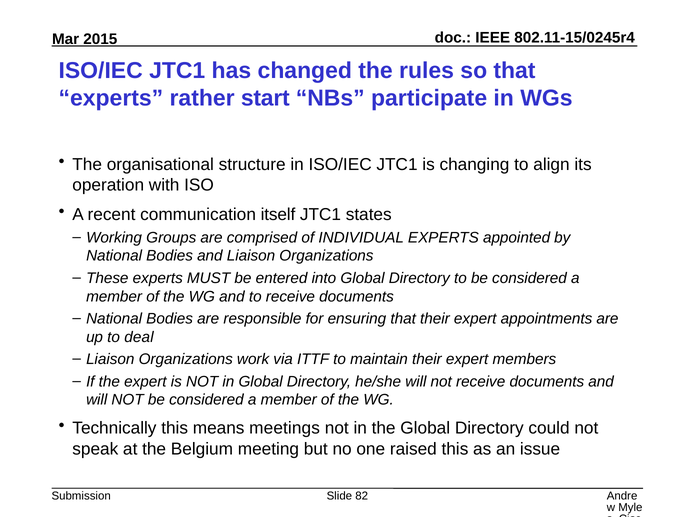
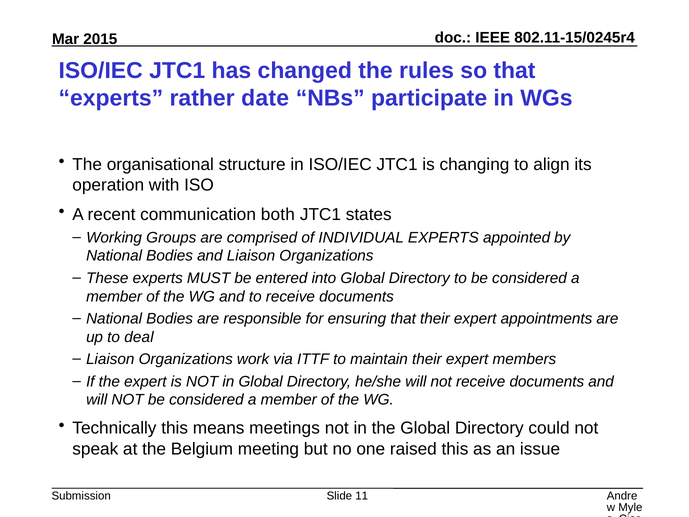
start: start -> date
itself: itself -> both
82: 82 -> 11
